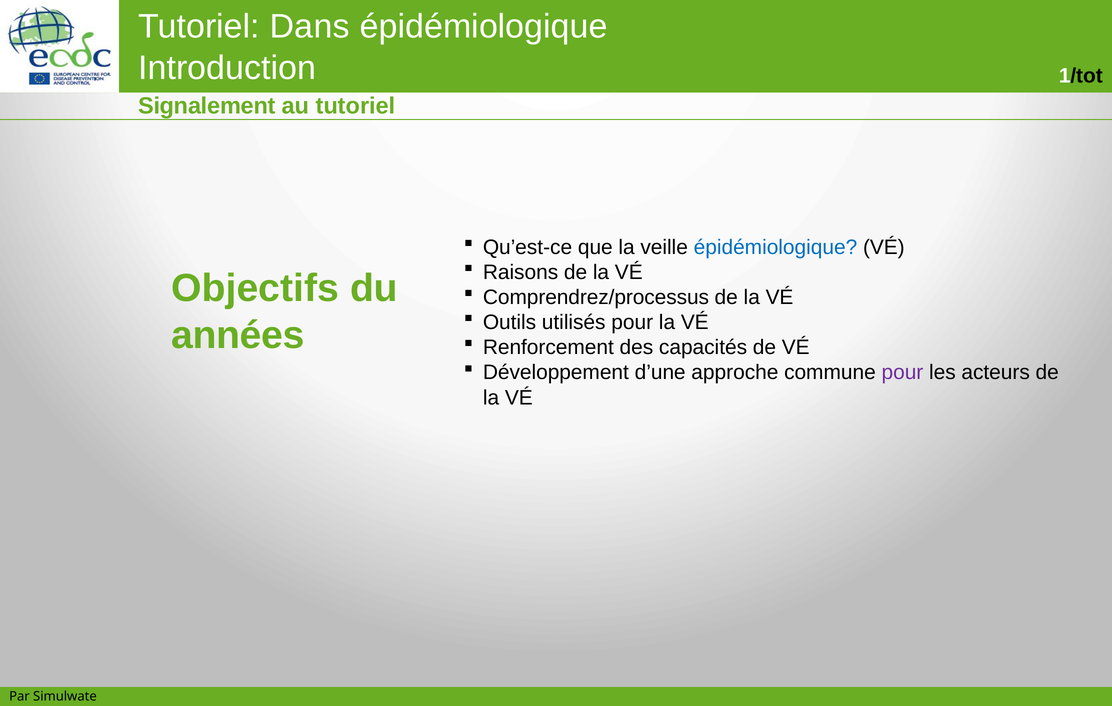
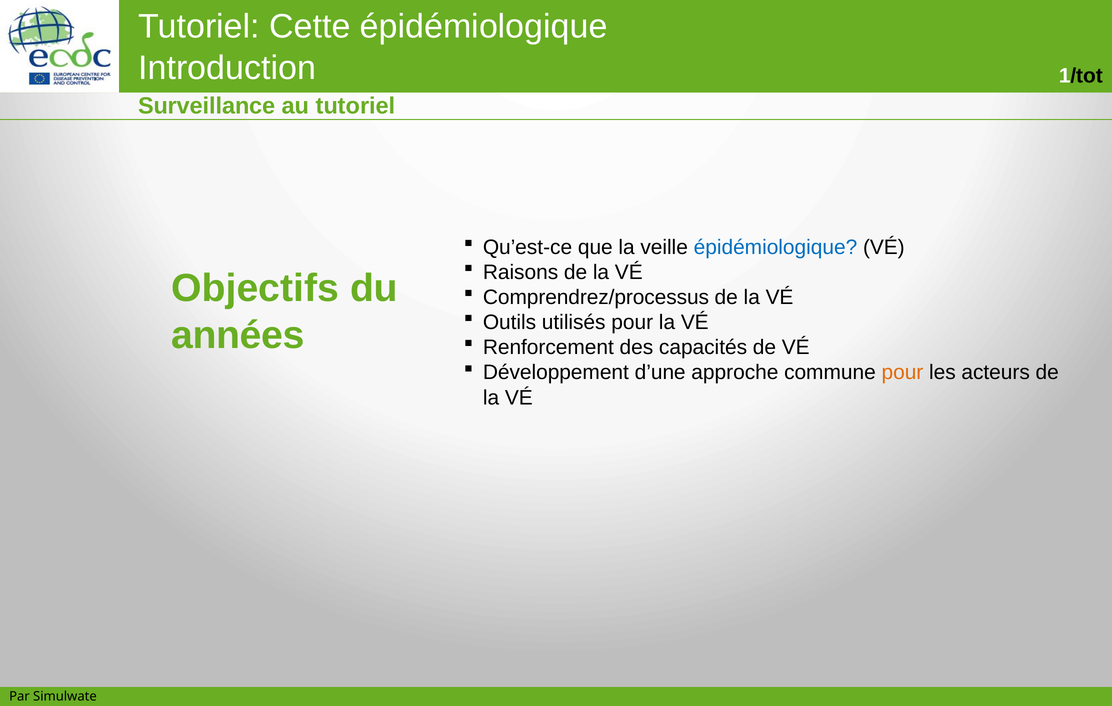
Dans: Dans -> Cette
Signalement: Signalement -> Surveillance
pour at (902, 373) colour: purple -> orange
